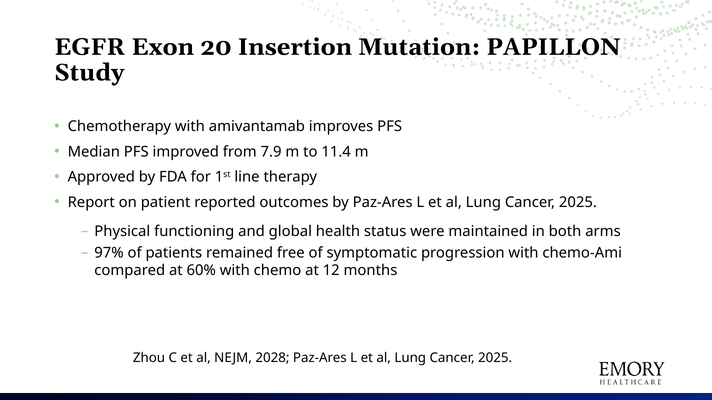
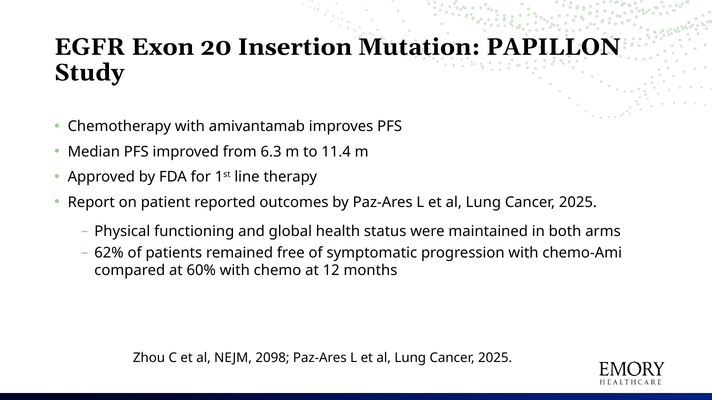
7.9: 7.9 -> 6.3
97%: 97% -> 62%
2028: 2028 -> 2098
